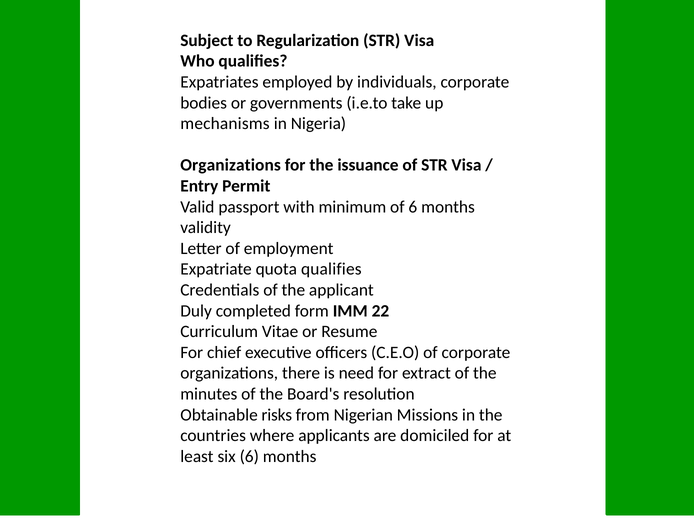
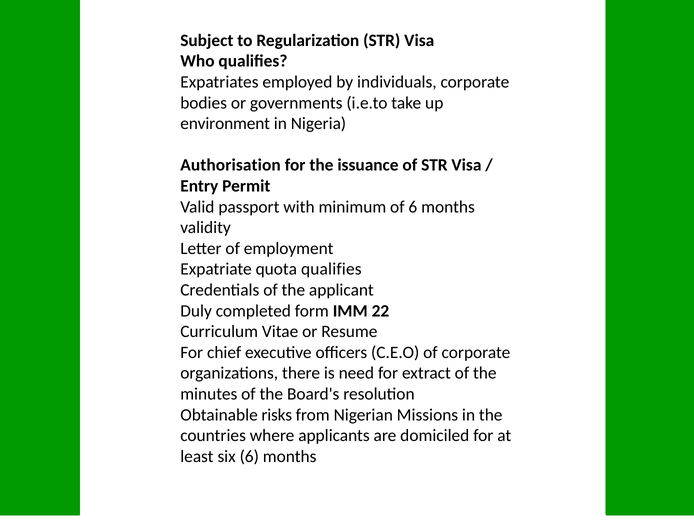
mechanisms: mechanisms -> environment
Organizations at (231, 165): Organizations -> Authorisation
